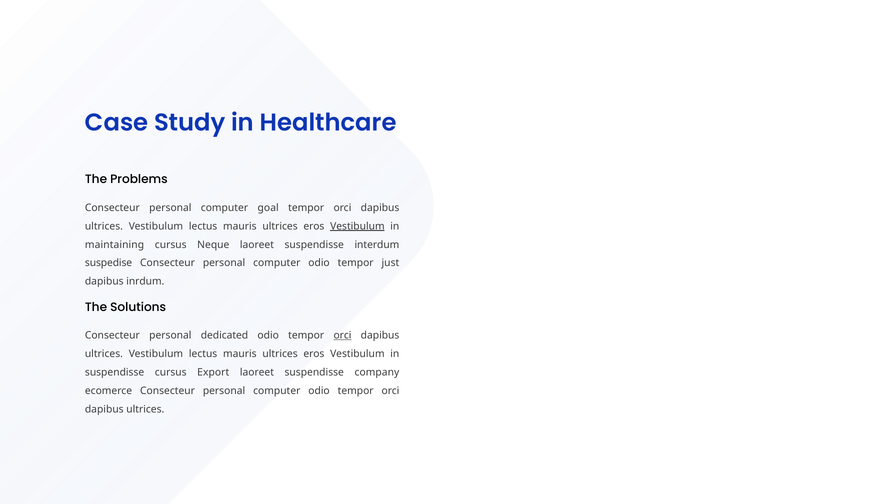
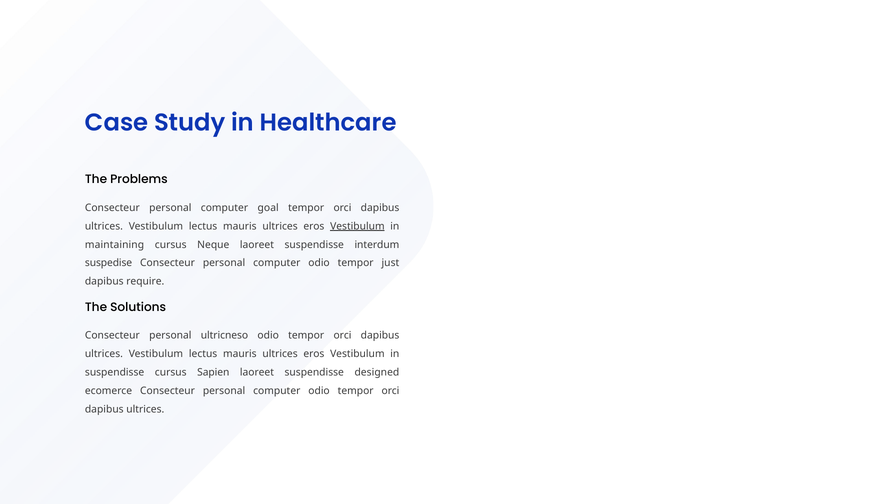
inrdum: inrdum -> require
dedicated: dedicated -> ultricneso
orci at (343, 335) underline: present -> none
Export: Export -> Sapien
company: company -> designed
